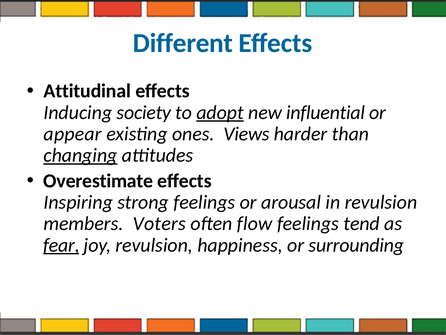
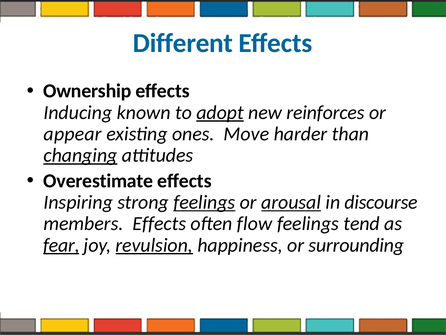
Attitudinal: Attitudinal -> Ownership
society: society -> known
influential: influential -> reinforces
Views: Views -> Move
feelings at (204, 202) underline: none -> present
arousal underline: none -> present
in revulsion: revulsion -> discourse
members Voters: Voters -> Effects
revulsion at (154, 245) underline: none -> present
